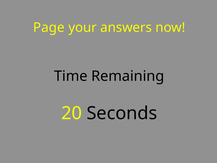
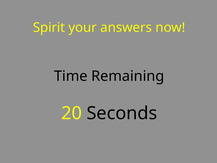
Page: Page -> Spirit
